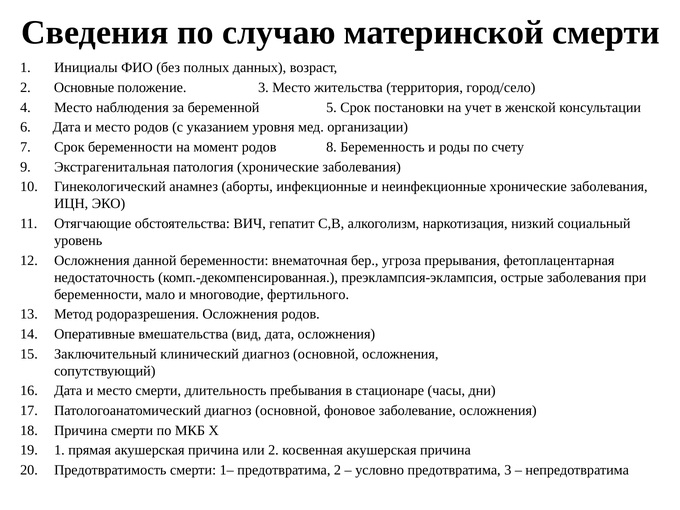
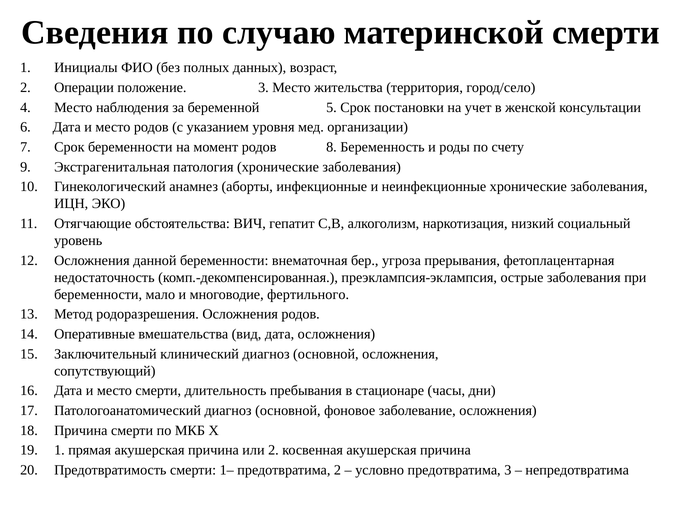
Основные: Основные -> Операции
